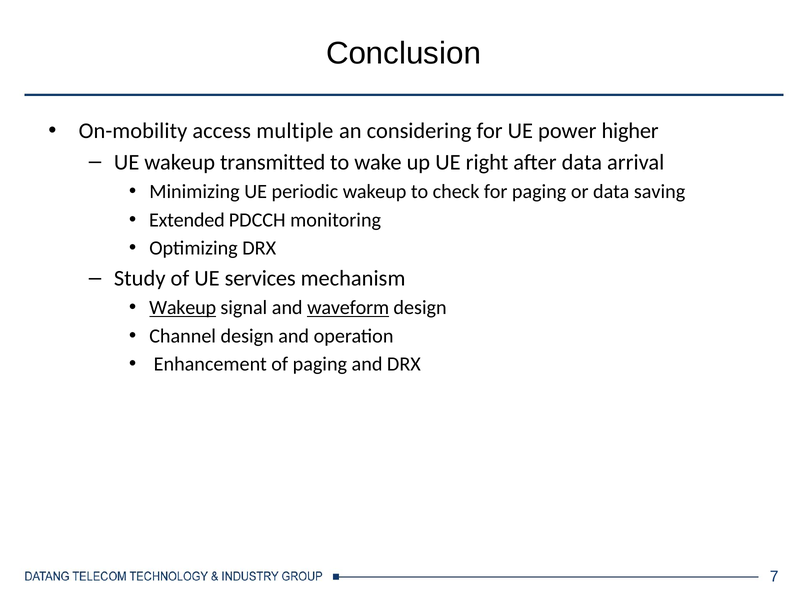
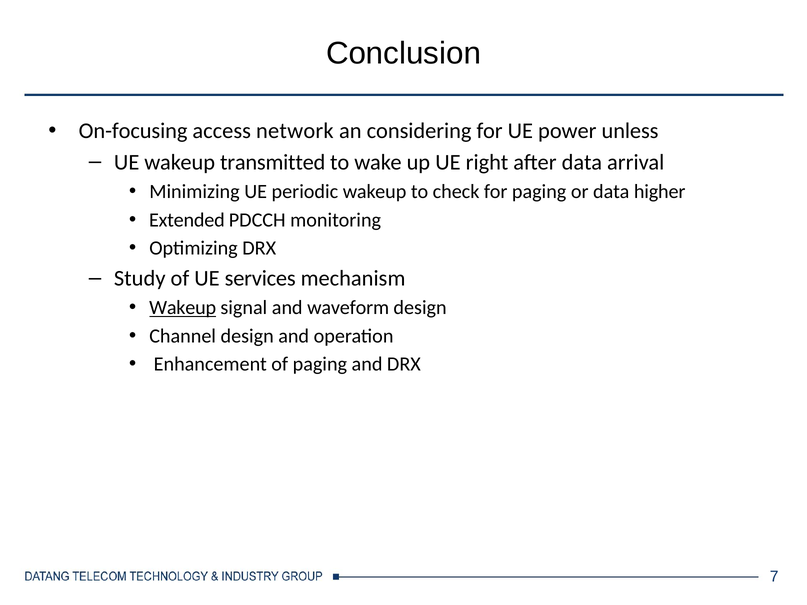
On-mobility: On-mobility -> On-focusing
multiple: multiple -> network
higher: higher -> unless
saving: saving -> higher
waveform underline: present -> none
